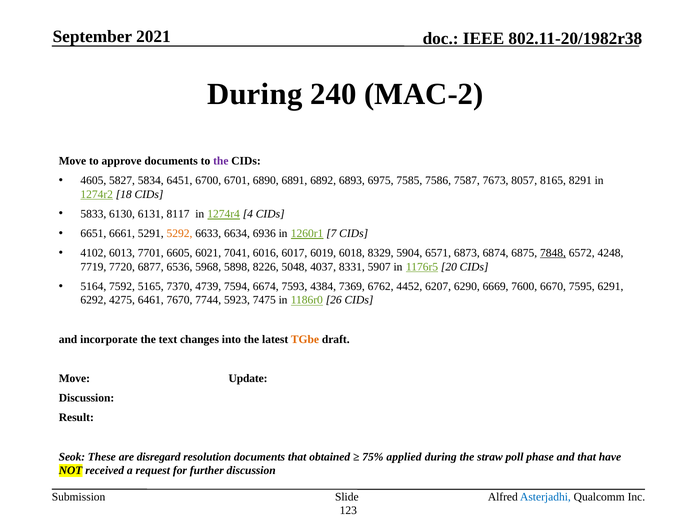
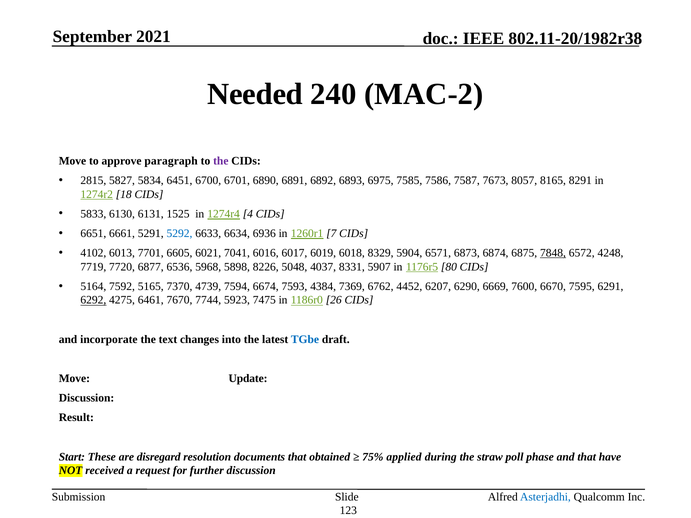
During at (255, 94): During -> Needed
approve documents: documents -> paragraph
4605: 4605 -> 2815
8117: 8117 -> 1525
5292 colour: orange -> blue
20: 20 -> 80
6292 underline: none -> present
TGbe colour: orange -> blue
Seok: Seok -> Start
